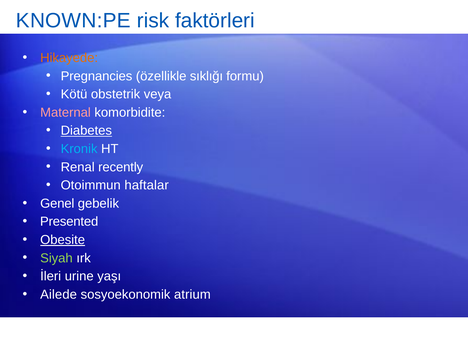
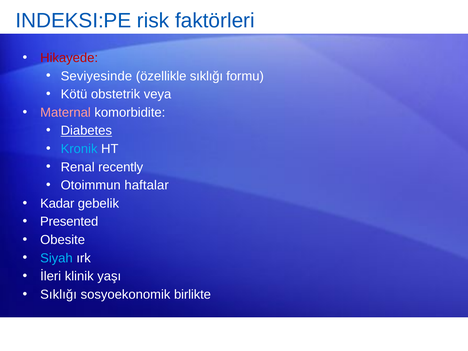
KNOWN:PE: KNOWN:PE -> INDEKSI:PE
Hikayede colour: orange -> red
Pregnancies: Pregnancies -> Seviyesinde
Genel: Genel -> Kadar
Obesite underline: present -> none
Siyah colour: light green -> light blue
urine: urine -> klinik
Ailede at (59, 295): Ailede -> Sıklığı
atrium: atrium -> birlikte
